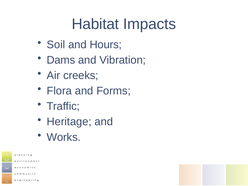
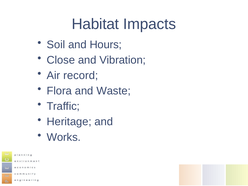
Dams: Dams -> Close
creeks: creeks -> record
Forms: Forms -> Waste
